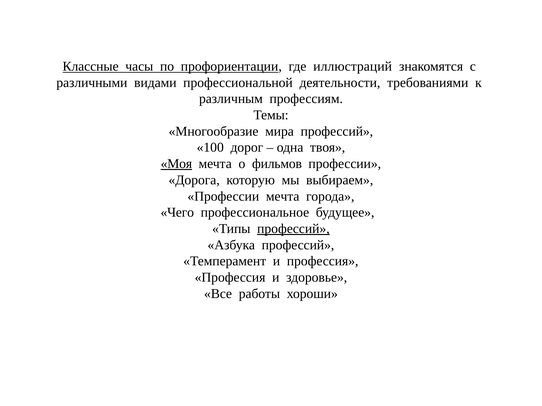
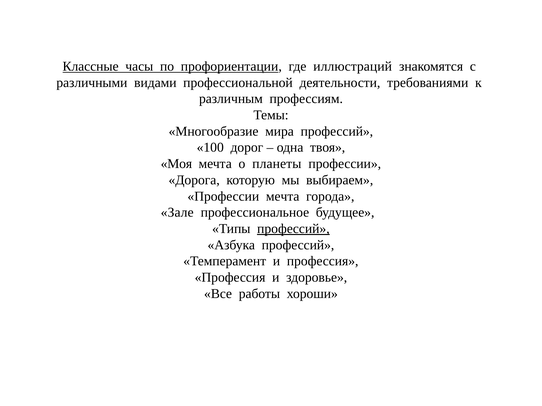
Моя underline: present -> none
фильмов: фильмов -> планеты
Чего: Чего -> Зале
